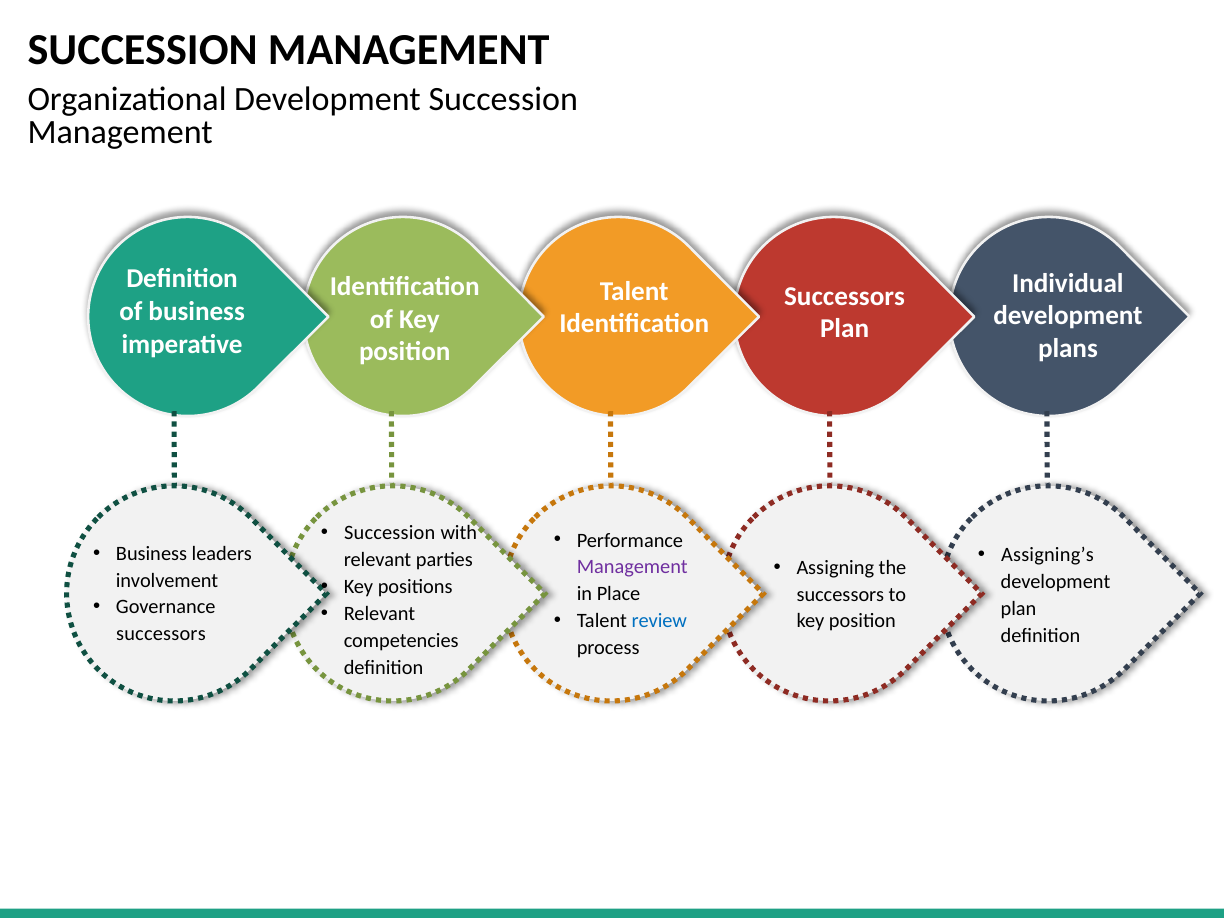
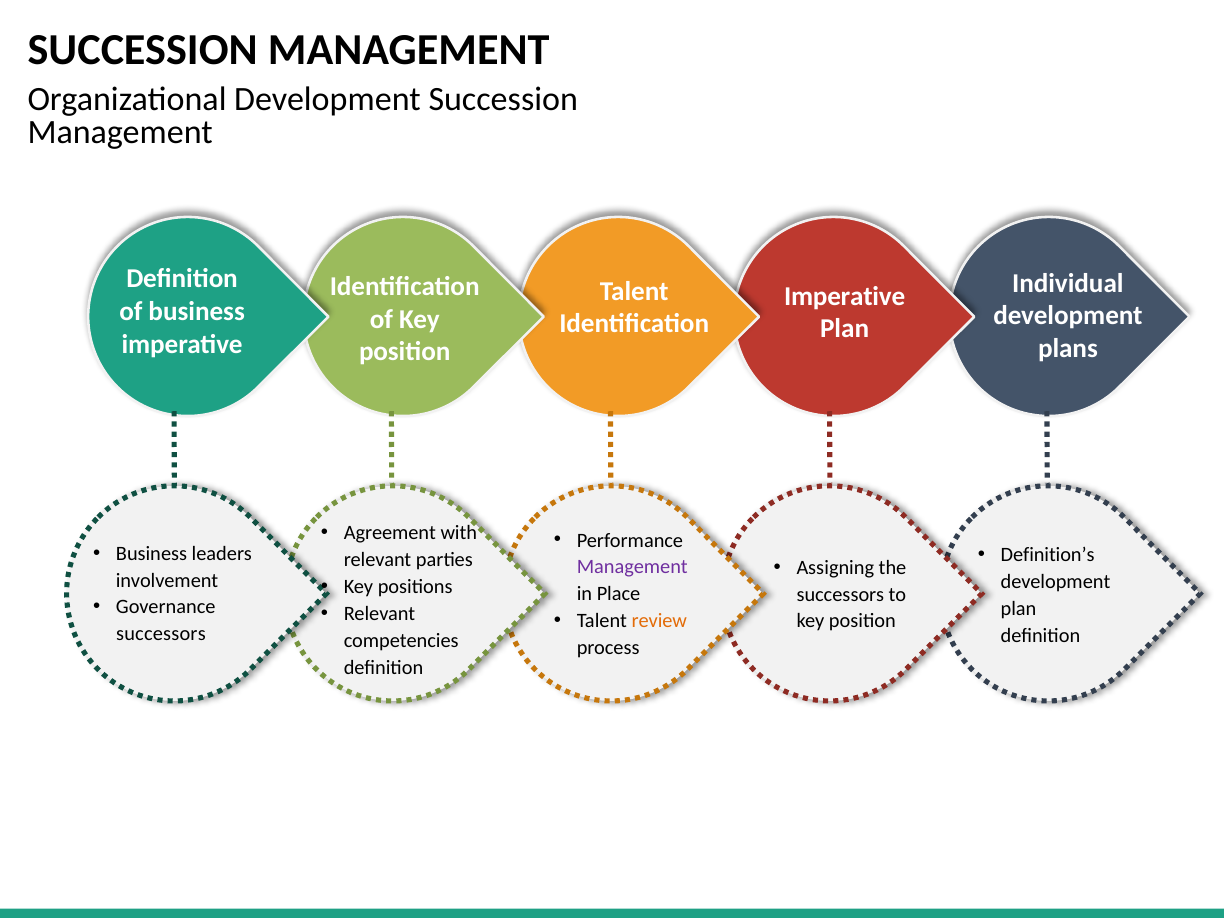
Successors at (844, 296): Successors -> Imperative
Succession at (390, 533): Succession -> Agreement
Assigning’s: Assigning’s -> Definition’s
review colour: blue -> orange
